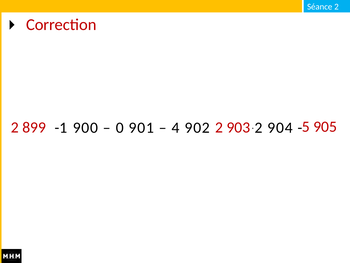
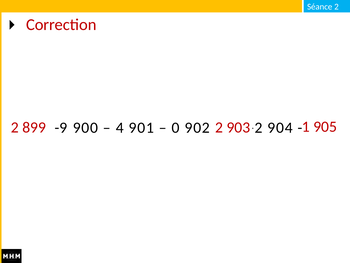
5: 5 -> 1
-1: -1 -> -9
0: 0 -> 4
4: 4 -> 0
